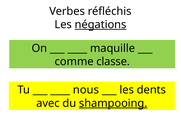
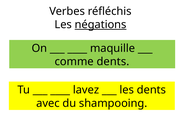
comme classe: classe -> dents
nous: nous -> lavez
shampooing underline: present -> none
